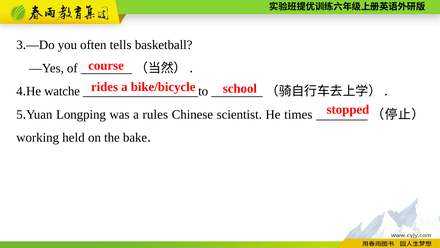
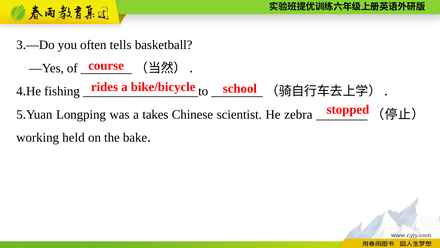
watche: watche -> fishing
rules: rules -> takes
times: times -> zebra
